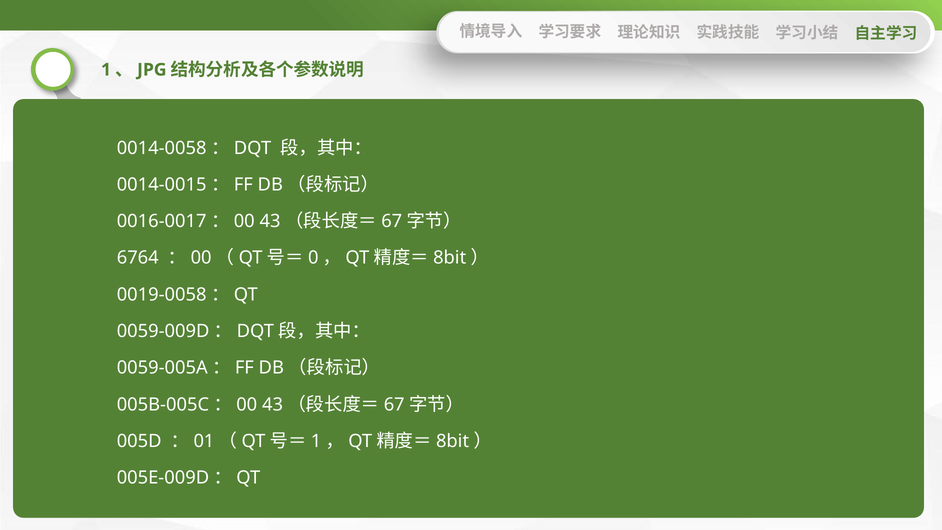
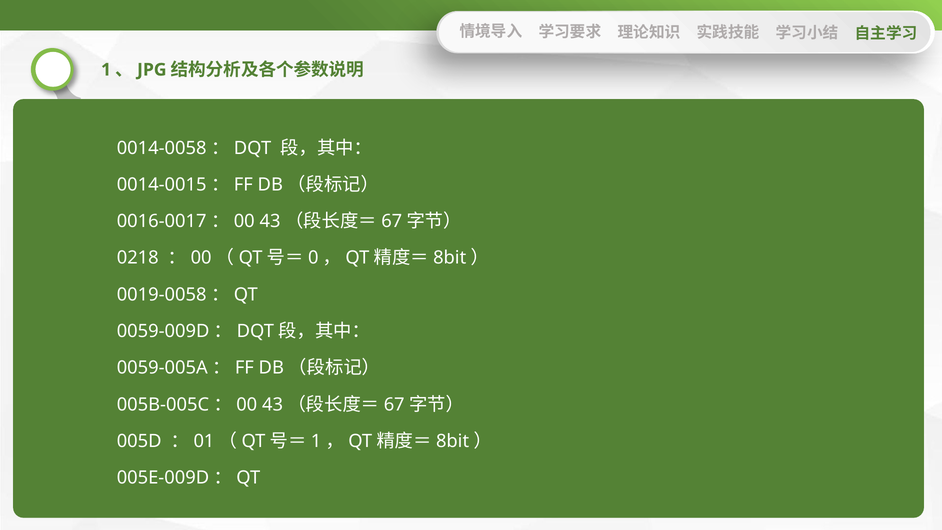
6764: 6764 -> 0218
